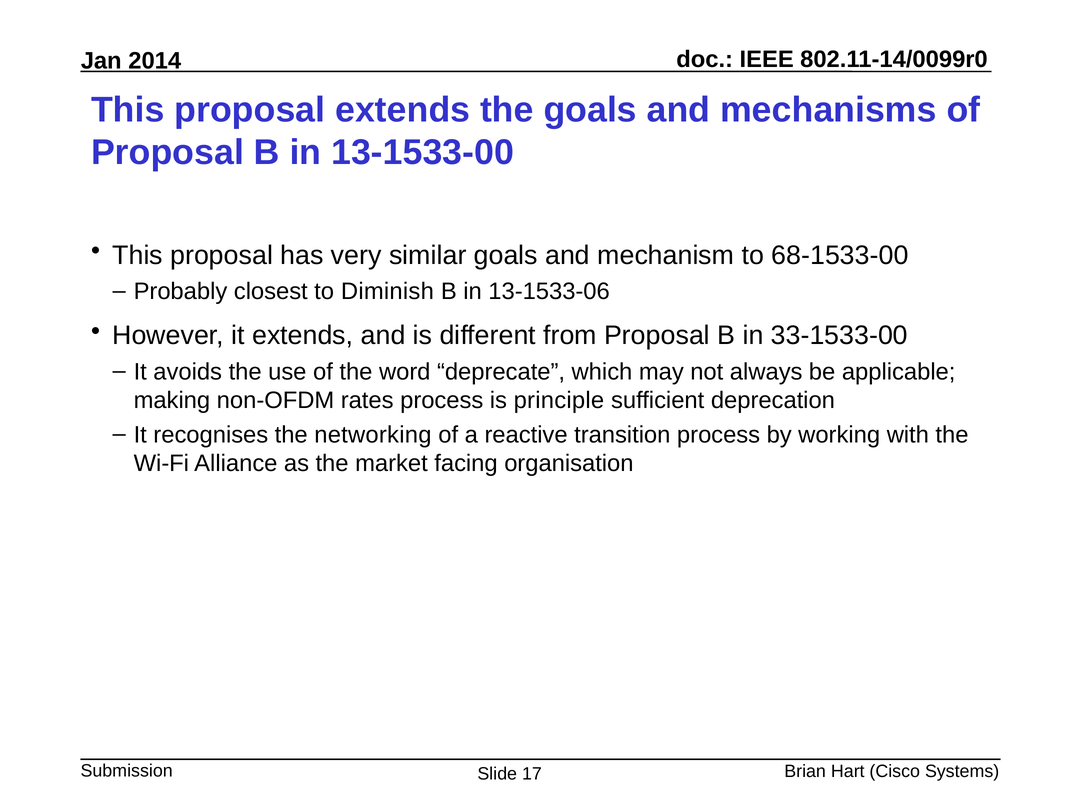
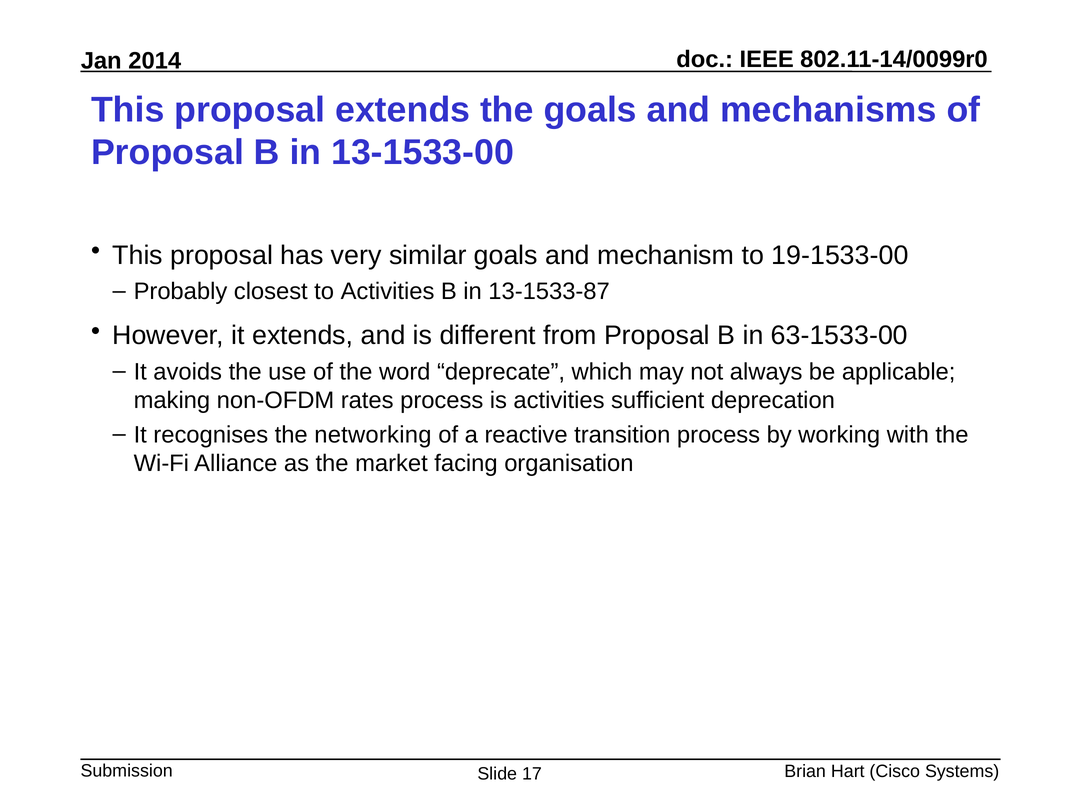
68-1533-00: 68-1533-00 -> 19-1533-00
to Diminish: Diminish -> Activities
13-1533-06: 13-1533-06 -> 13-1533-87
33-1533-00: 33-1533-00 -> 63-1533-00
is principle: principle -> activities
